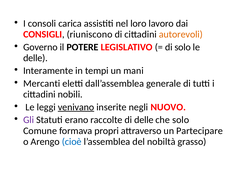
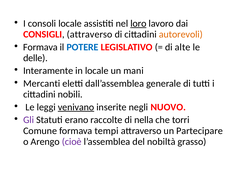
consoli carica: carica -> locale
loro underline: none -> present
CONSIGLI riuniscono: riuniscono -> attraverso
Governo at (40, 47): Governo -> Formava
POTERE colour: black -> blue
di solo: solo -> alte
in tempi: tempi -> locale
di delle: delle -> nella
che solo: solo -> torri
propri: propri -> tempi
cioè colour: blue -> purple
